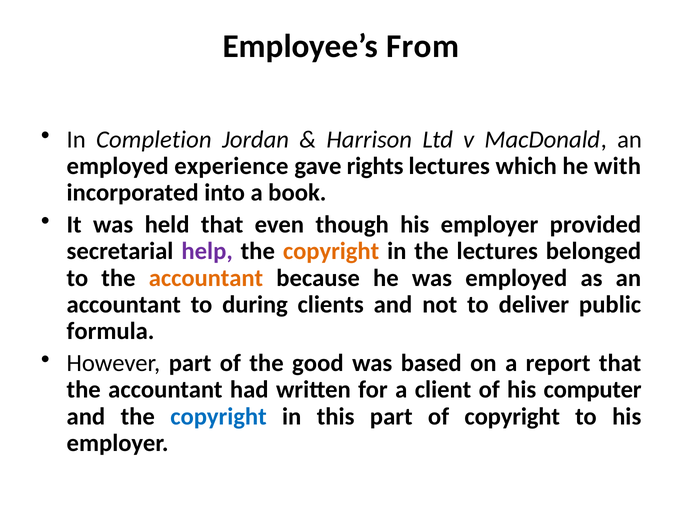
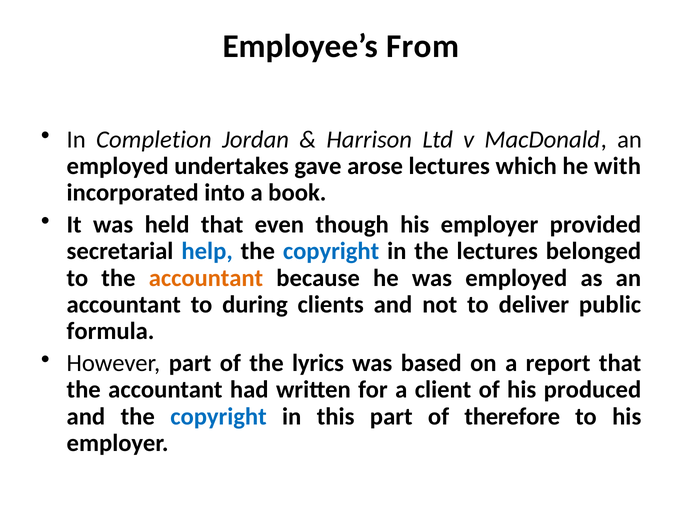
experience: experience -> undertakes
rights: rights -> arose
help colour: purple -> blue
copyright at (331, 251) colour: orange -> blue
good: good -> lyrics
computer: computer -> produced
of copyright: copyright -> therefore
